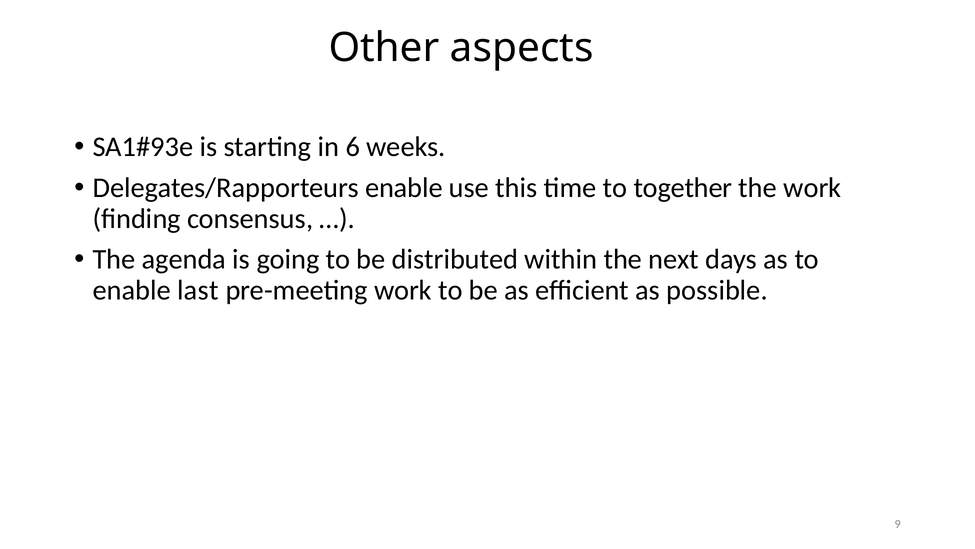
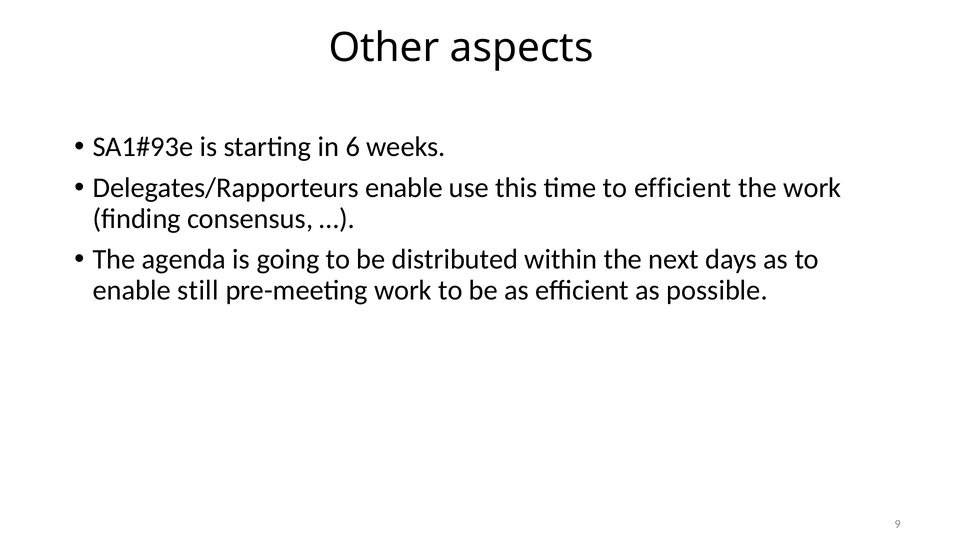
to together: together -> efficient
last: last -> still
